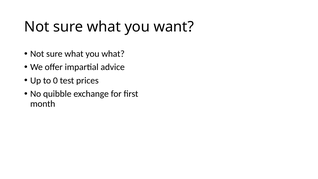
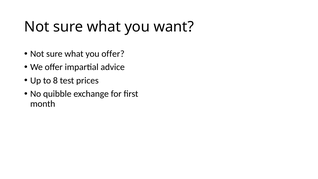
you what: what -> offer
0: 0 -> 8
